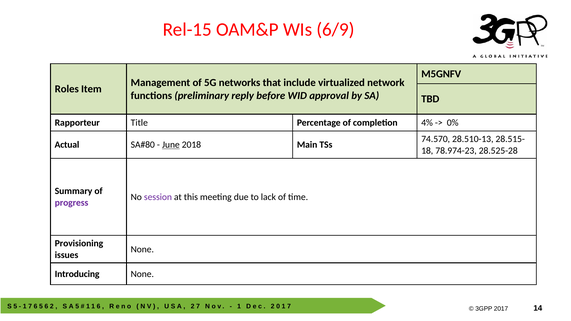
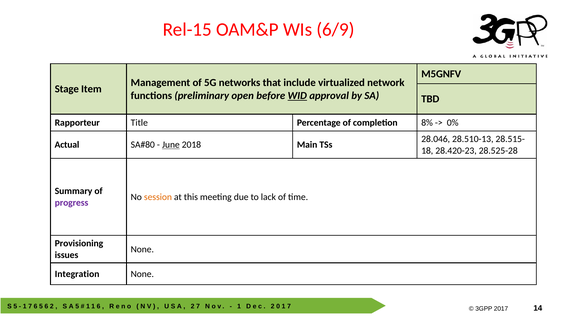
Roles: Roles -> Stage
reply: reply -> open
WID underline: none -> present
4%: 4% -> 8%
74.570: 74.570 -> 28.046
78.974-23: 78.974-23 -> 28.420-23
session colour: purple -> orange
Introducing: Introducing -> Integration
